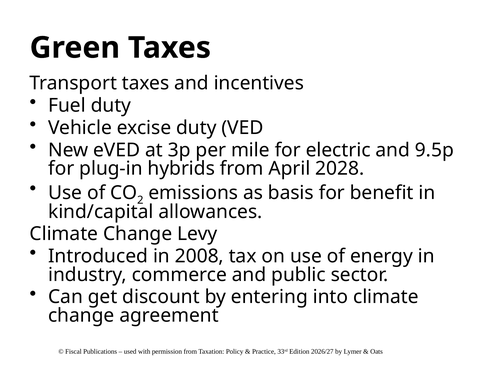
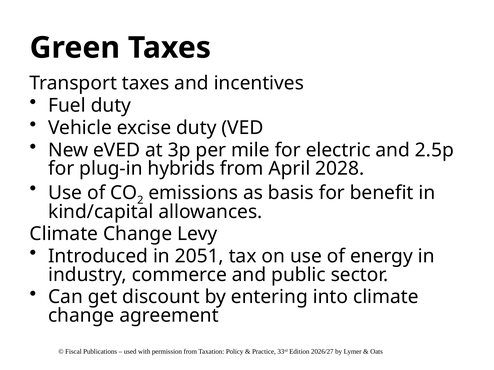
9.5p: 9.5p -> 2.5p
2008: 2008 -> 2051
